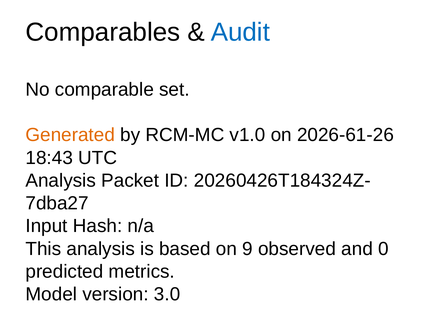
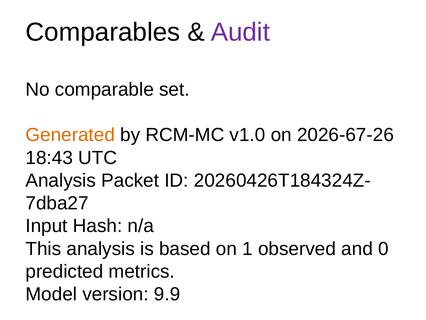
Audit colour: blue -> purple
2026-61-26: 2026-61-26 -> 2026-67-26
9: 9 -> 1
3.0: 3.0 -> 9.9
